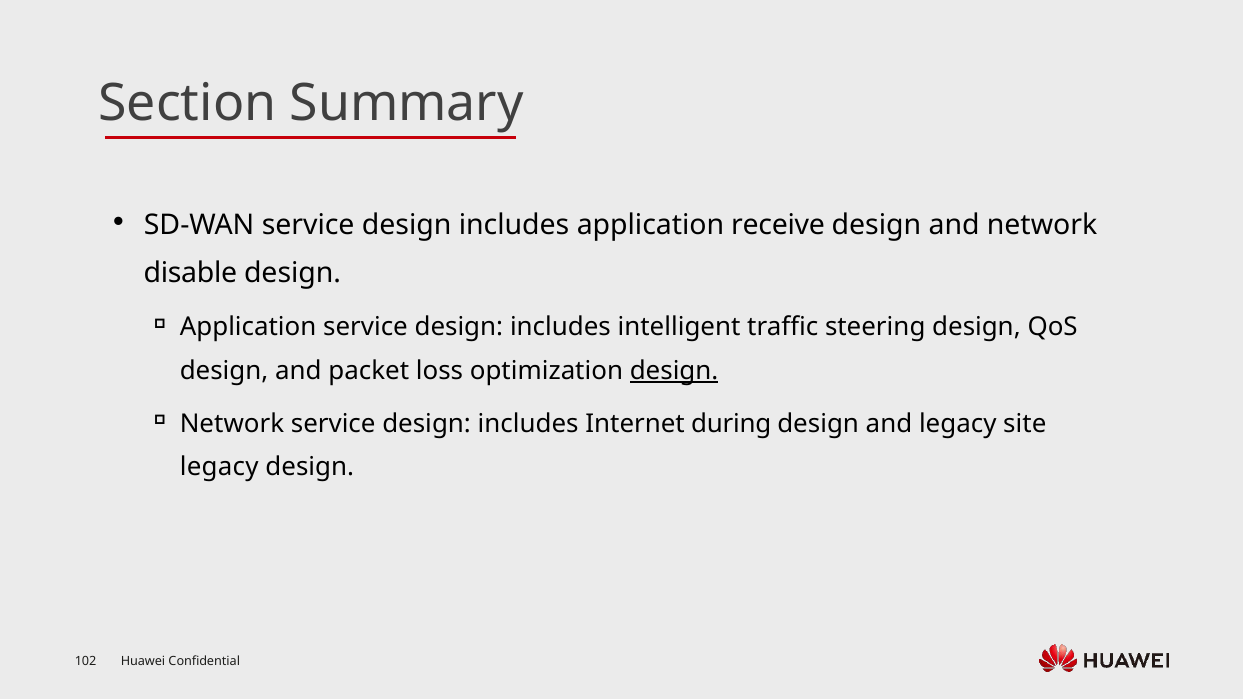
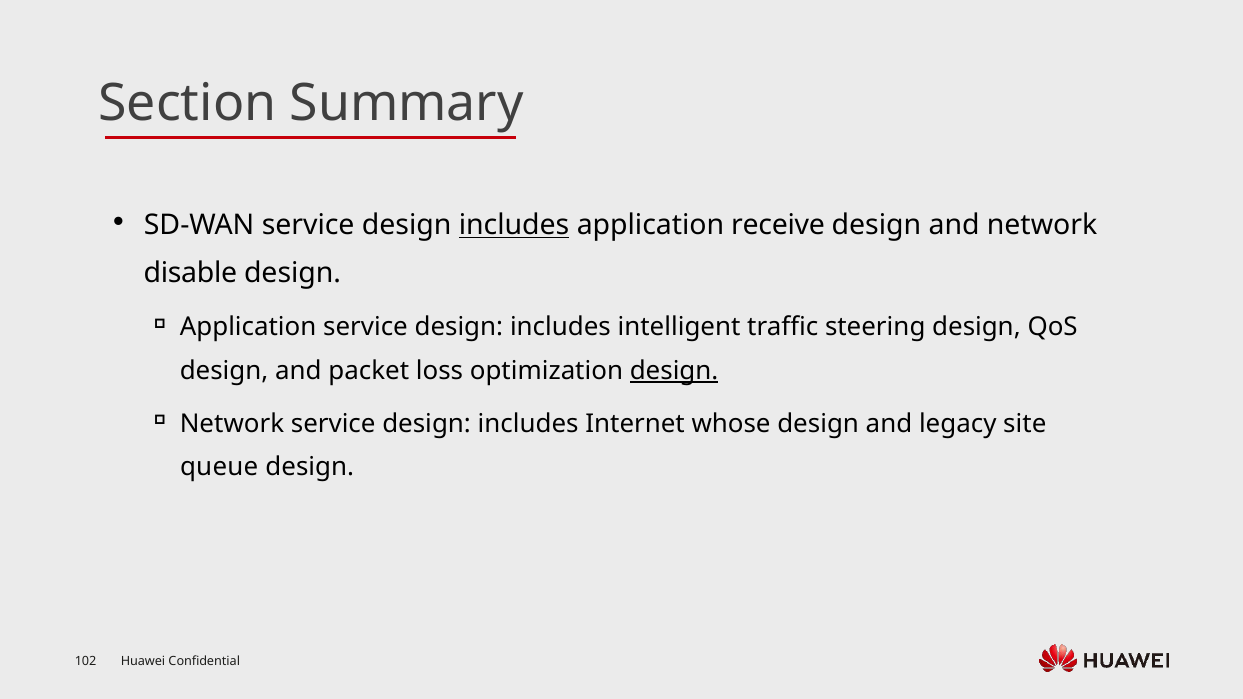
includes at (514, 225) underline: none -> present
during: during -> whose
legacy at (219, 467): legacy -> queue
